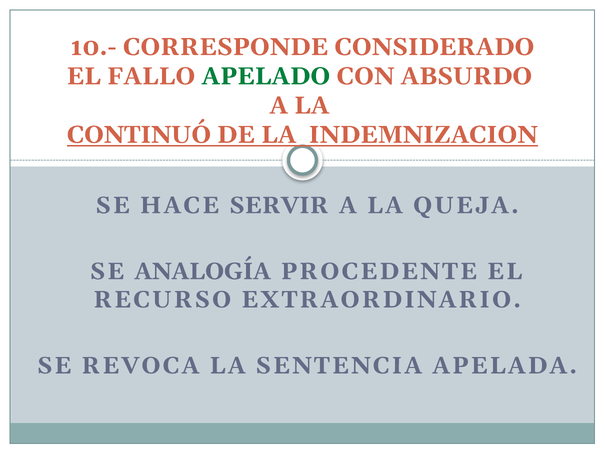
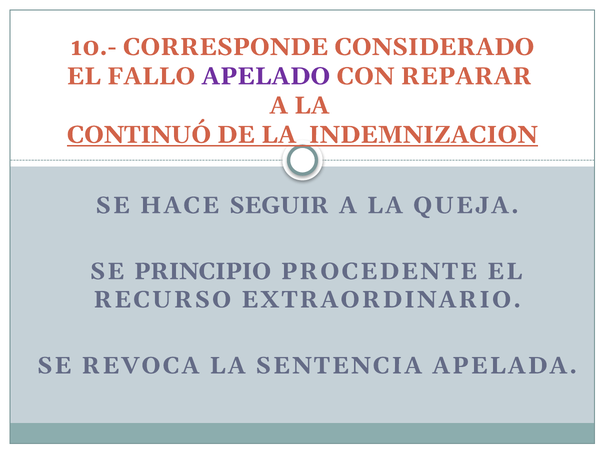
APELADO colour: green -> purple
ABSURDO: ABSURDO -> REPARAR
SERVIR: SERVIR -> SEGUIR
ANALOGÍA: ANALOGÍA -> PRINCIPIO
